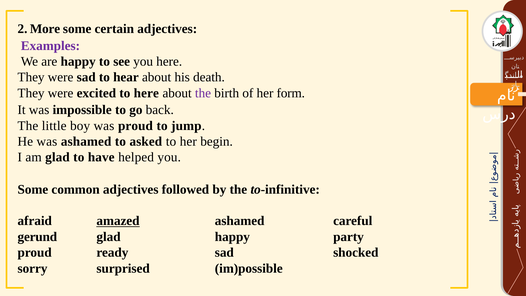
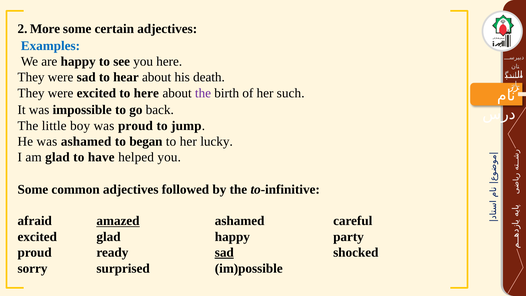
Examples colour: purple -> blue
form: form -> such
asked: asked -> began
begin: begin -> lucky
gerund at (37, 237): gerund -> excited
sad at (224, 252) underline: none -> present
